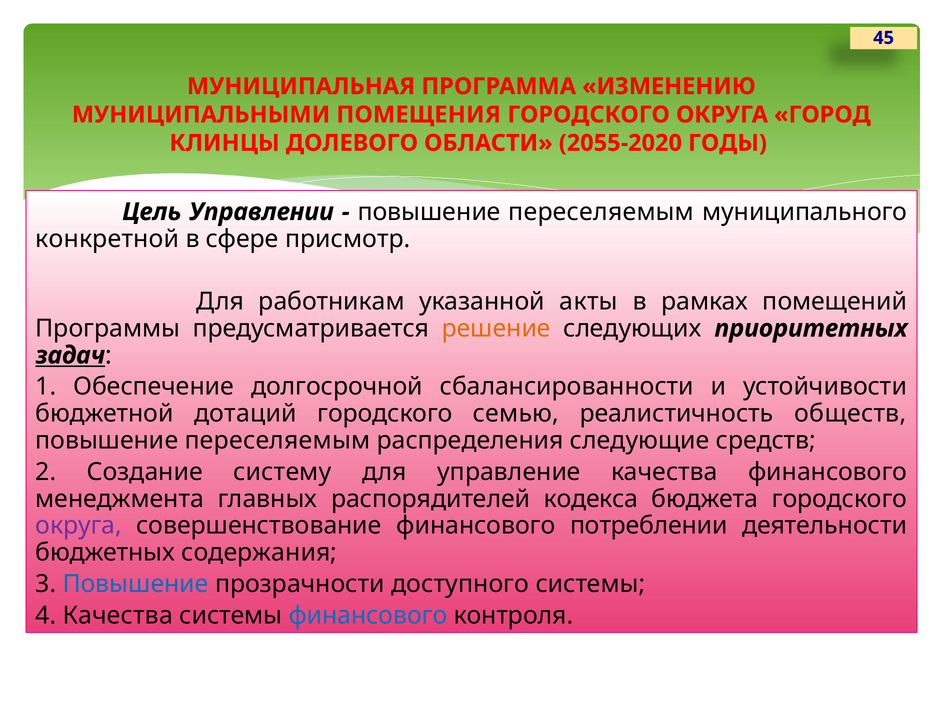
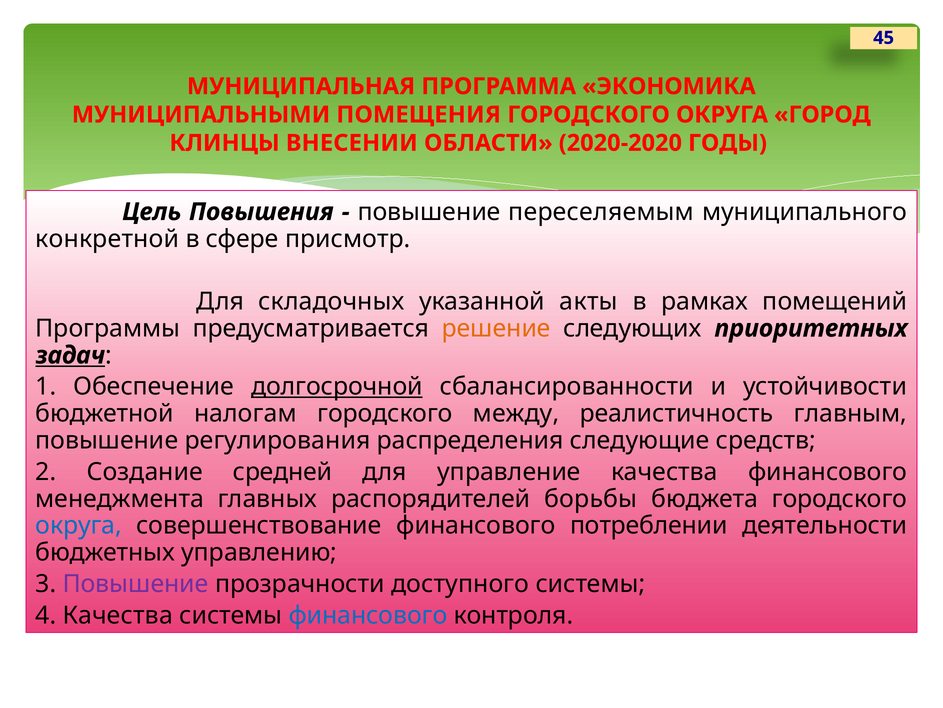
ИЗМЕНЕНИЮ: ИЗМЕНЕНИЮ -> ЭКОНОМИКА
ДОЛЕВОГО: ДОЛЕВОГО -> ВНЕСЕНИИ
2055-2020: 2055-2020 -> 2020-2020
Управлении: Управлении -> Повышения
работникам: работникам -> складочных
долгосрочной underline: none -> present
дотаций: дотаций -> налогам
семью: семью -> между
обществ: обществ -> главным
переселяемым at (277, 440): переселяемым -> регулирования
систему: систему -> средней
кодекса: кодекса -> борьбы
округа at (79, 525) colour: purple -> blue
содержания: содержания -> управлению
Повышение at (136, 583) colour: blue -> purple
